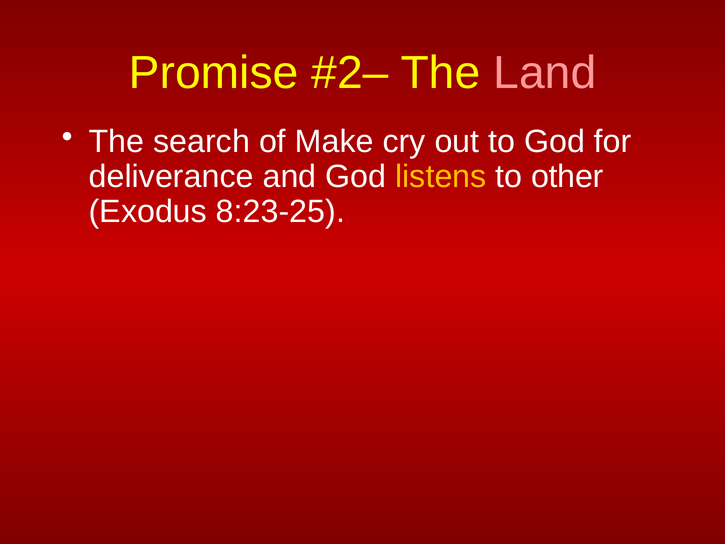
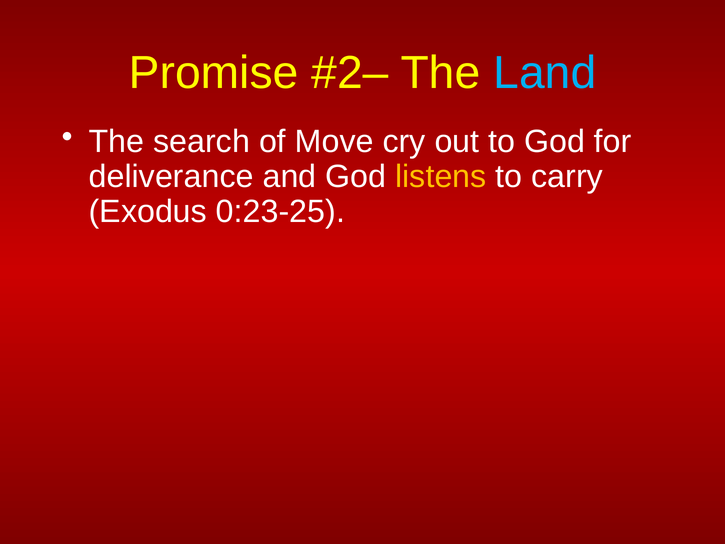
Land colour: pink -> light blue
Make: Make -> Move
other: other -> carry
8:23-25: 8:23-25 -> 0:23-25
